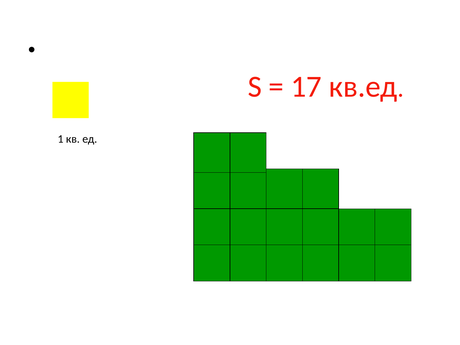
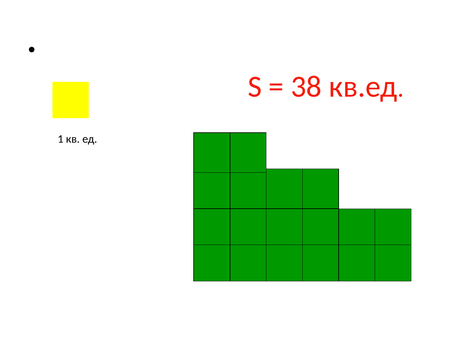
17: 17 -> 38
